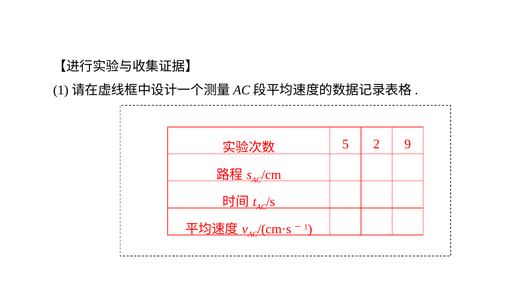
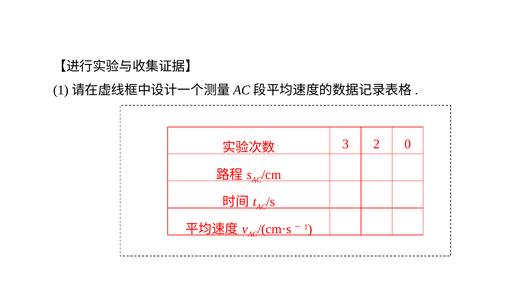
5: 5 -> 3
9: 9 -> 0
